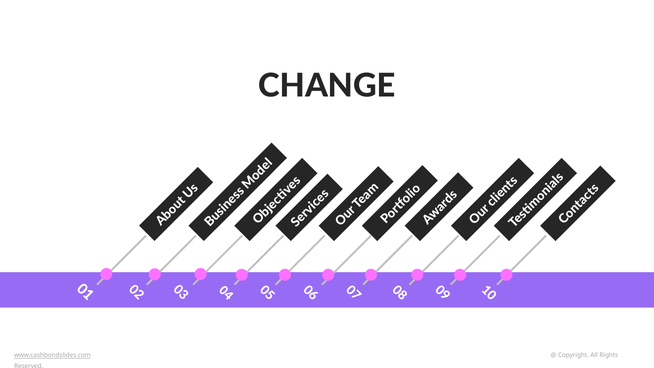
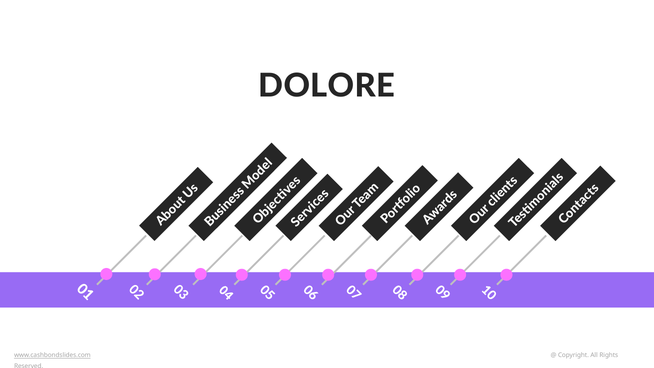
CHANGE: CHANGE -> DOLORE
